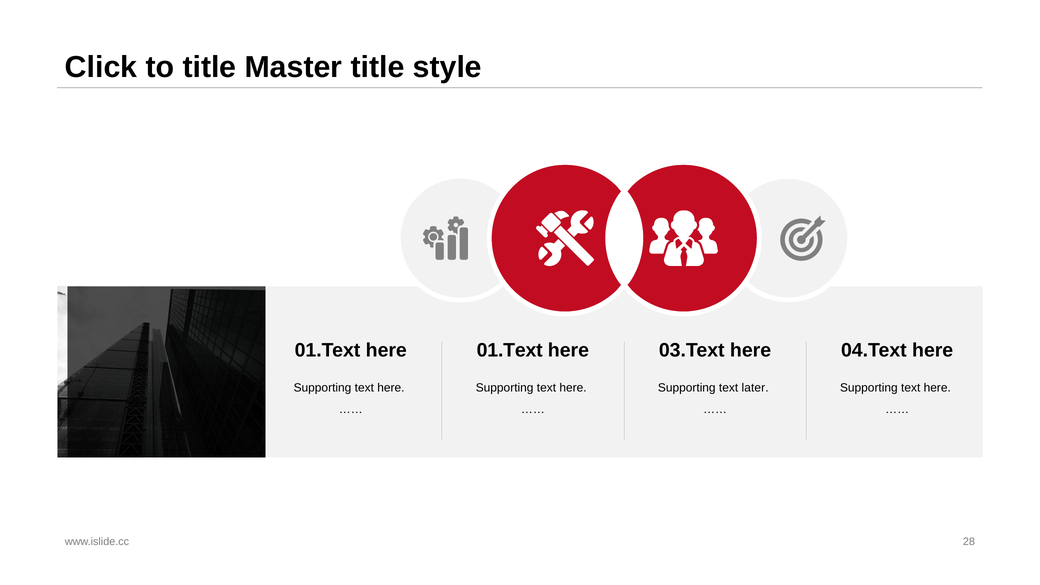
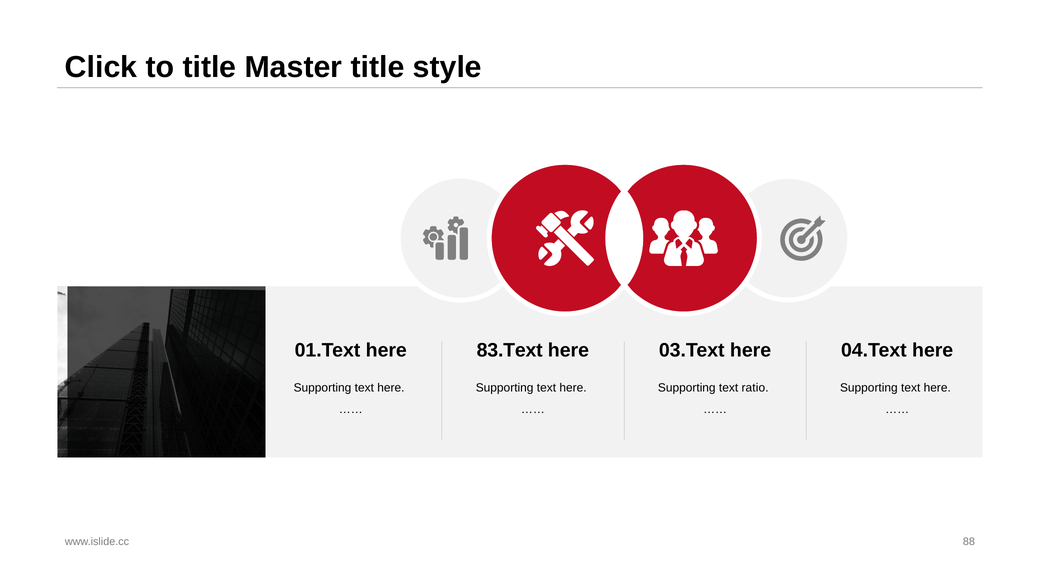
01.Text at (510, 350): 01.Text -> 83.Text
later: later -> ratio
28: 28 -> 88
